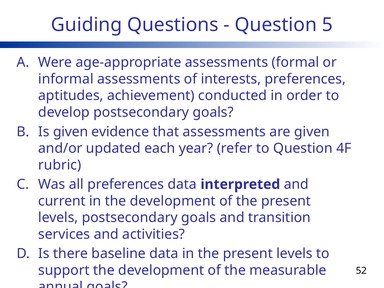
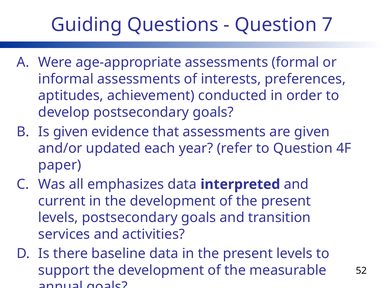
5: 5 -> 7
rubric: rubric -> paper
all preferences: preferences -> emphasizes
